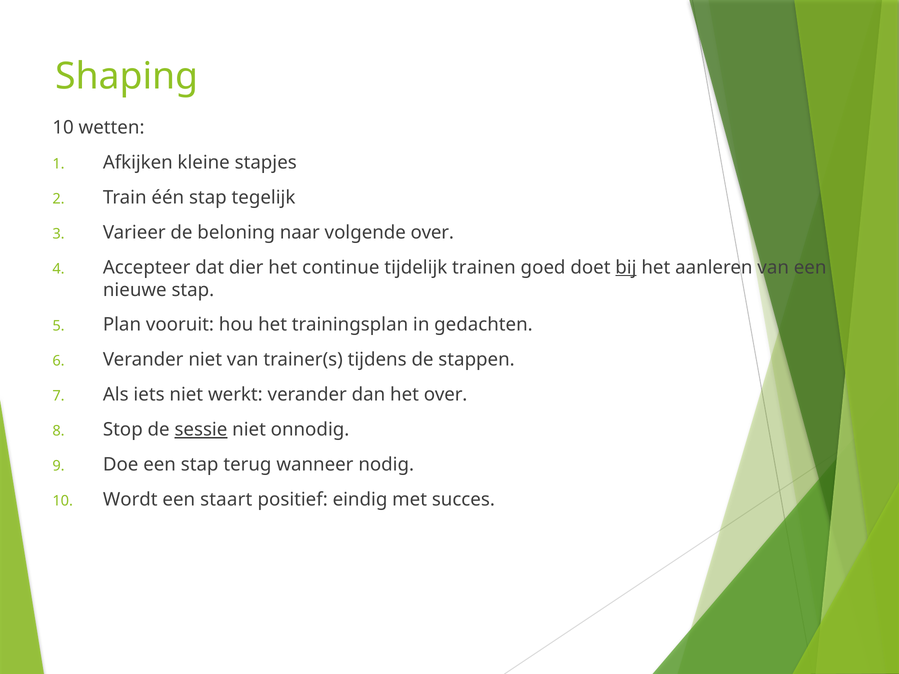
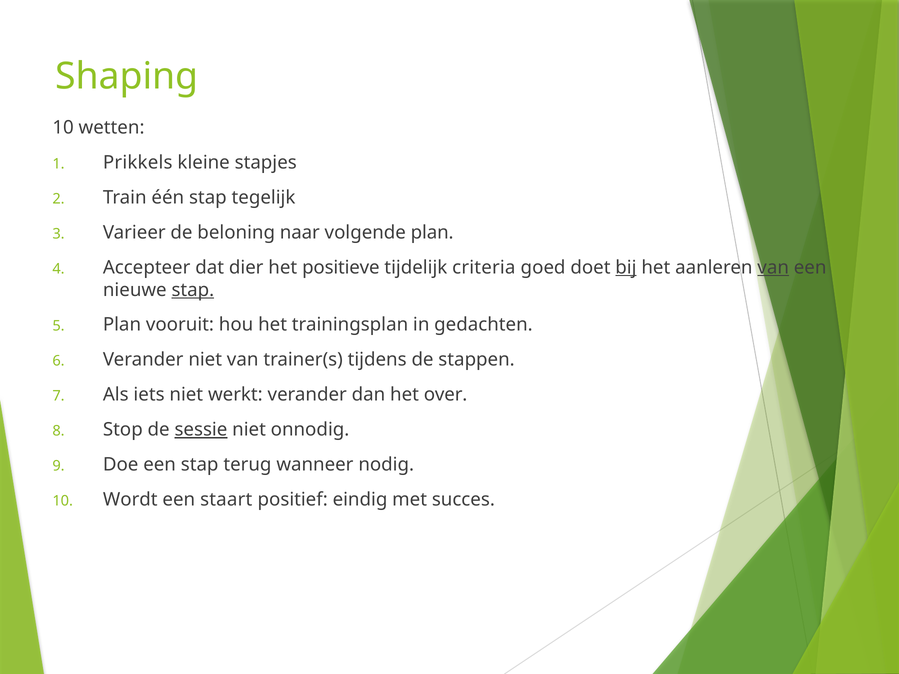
Afkijken: Afkijken -> Prikkels
volgende over: over -> plan
continue: continue -> positieve
trainen: trainen -> criteria
van at (773, 267) underline: none -> present
stap at (193, 290) underline: none -> present
